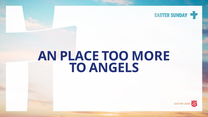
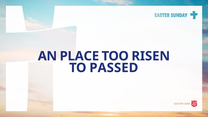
MORE: MORE -> RISEN
ANGELS: ANGELS -> PASSED
